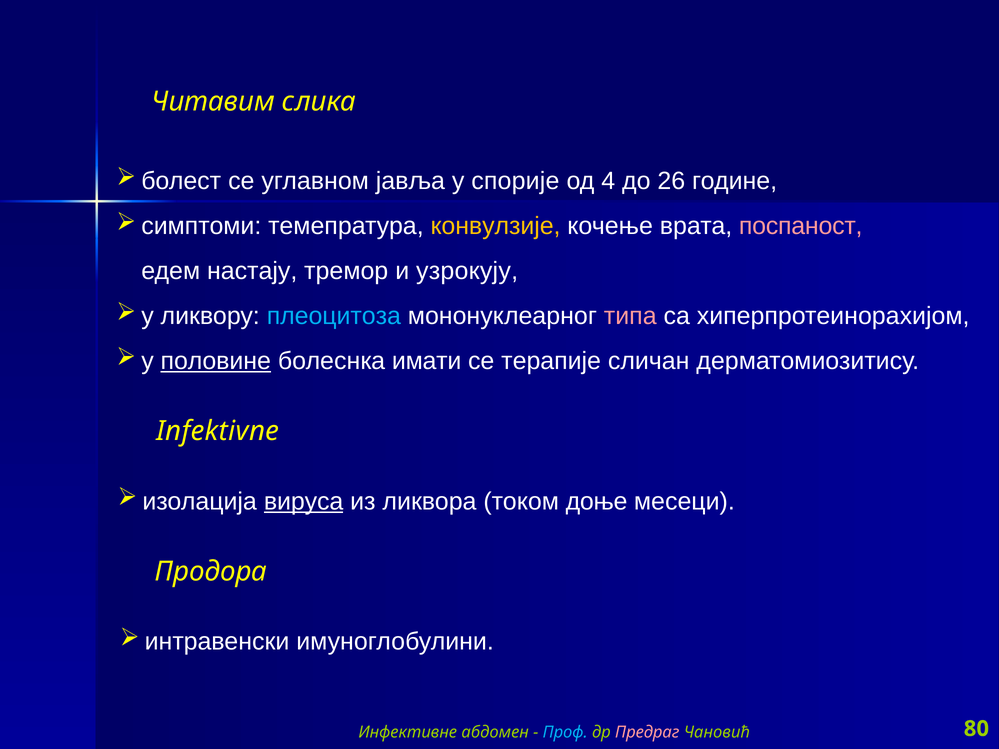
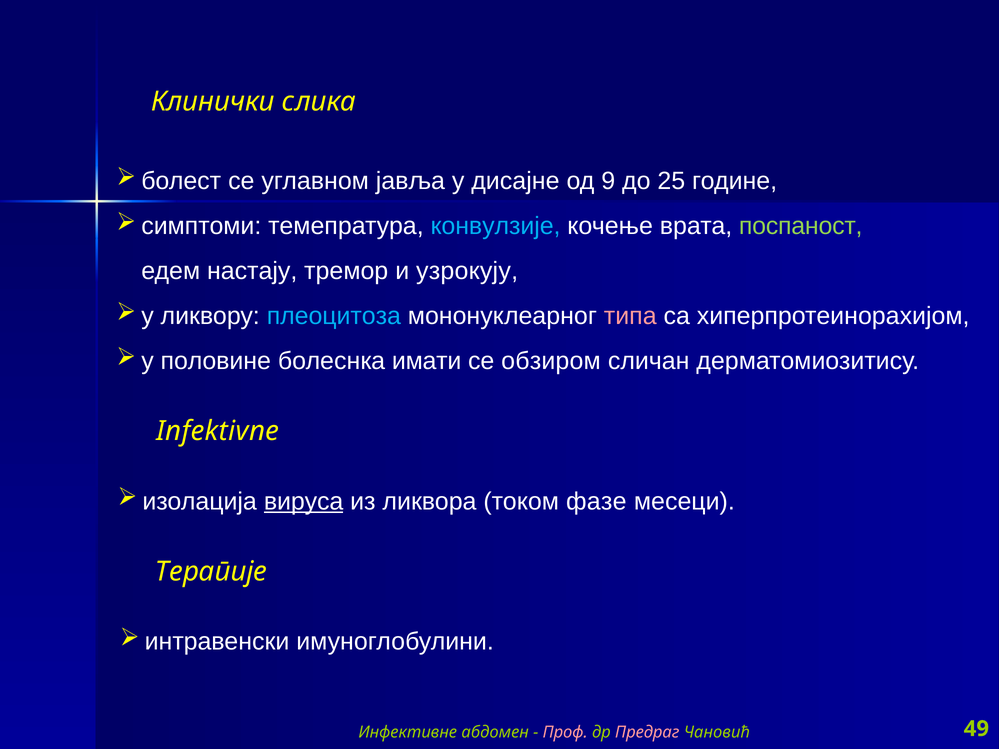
Читавим: Читавим -> Клинички
спорије: спорије -> дисајне
4: 4 -> 9
26: 26 -> 25
конвулзије colour: yellow -> light blue
поспаност colour: pink -> light green
половине underline: present -> none
терапије: терапије -> обзиром
доње: доње -> фазе
Продора: Продора -> Терапије
Проф colour: light blue -> pink
80: 80 -> 49
